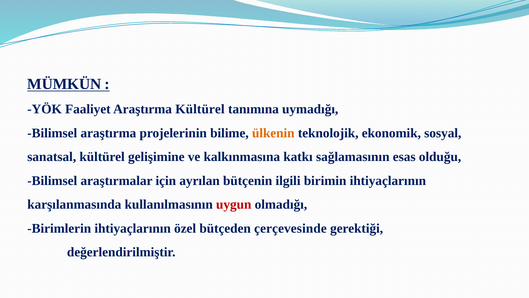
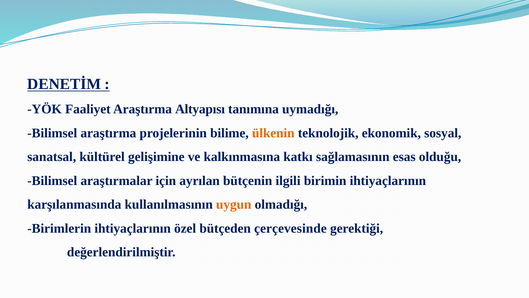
MÜMKÜN: MÜMKÜN -> DENETİM
Araştırma Kültürel: Kültürel -> Altyapısı
uygun colour: red -> orange
